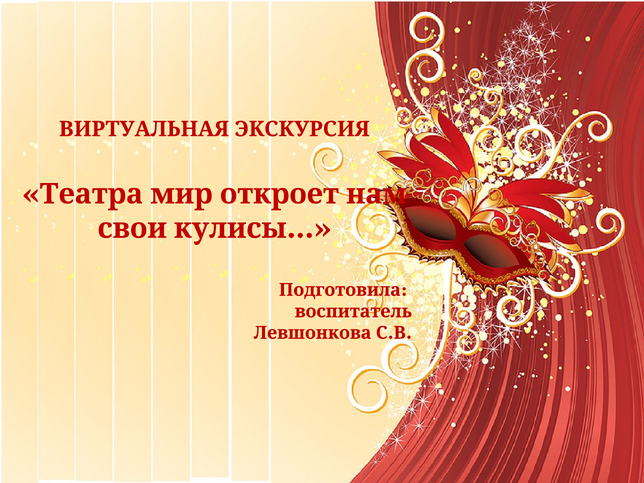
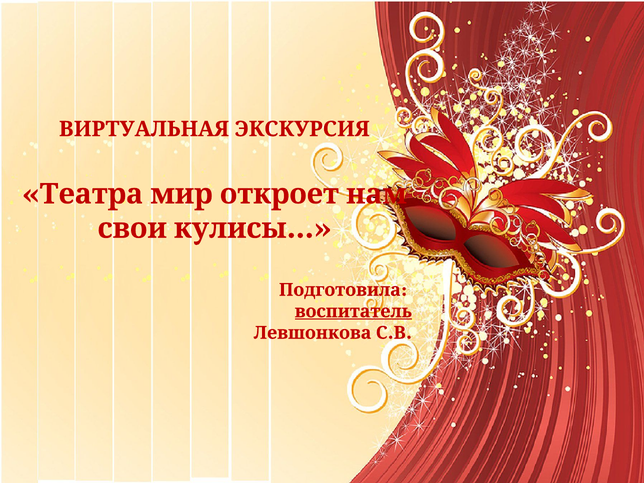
воспитатель underline: none -> present
